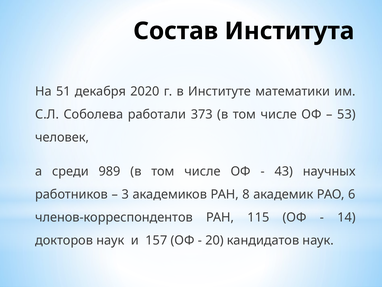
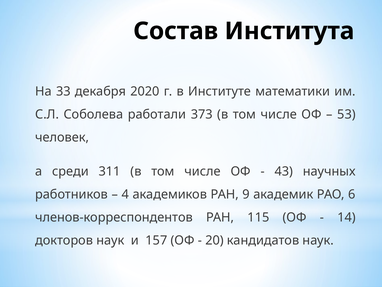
51: 51 -> 33
989: 989 -> 311
3: 3 -> 4
8: 8 -> 9
